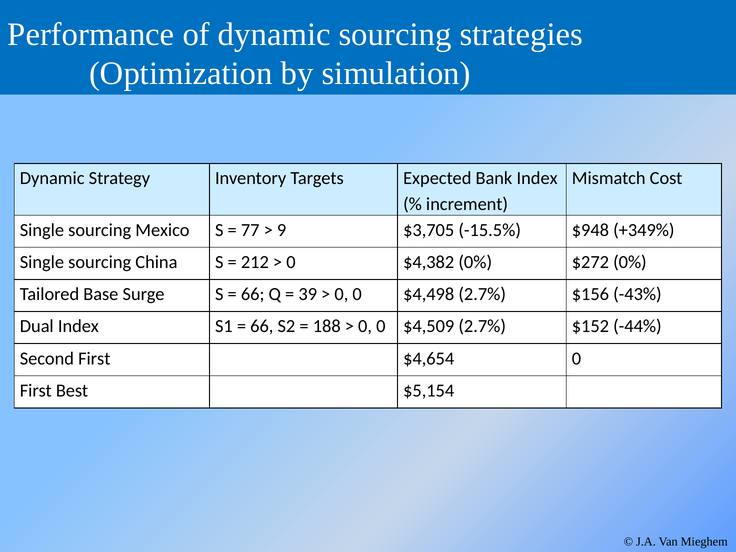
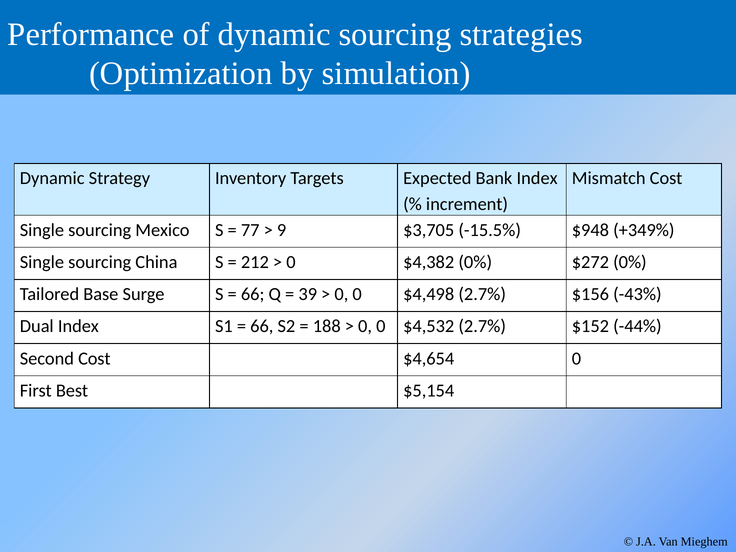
$4,509: $4,509 -> $4,532
Second First: First -> Cost
